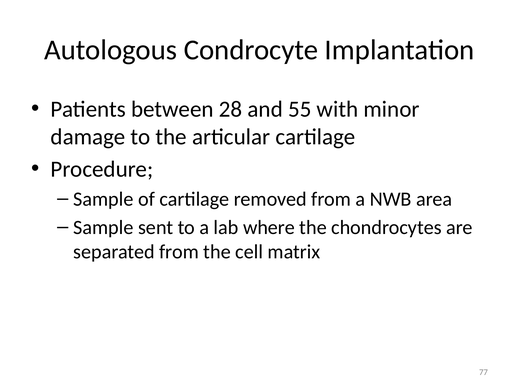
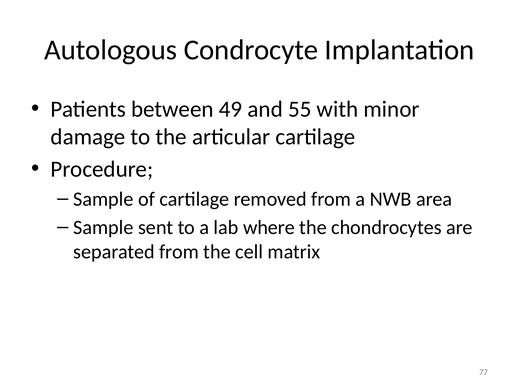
28: 28 -> 49
